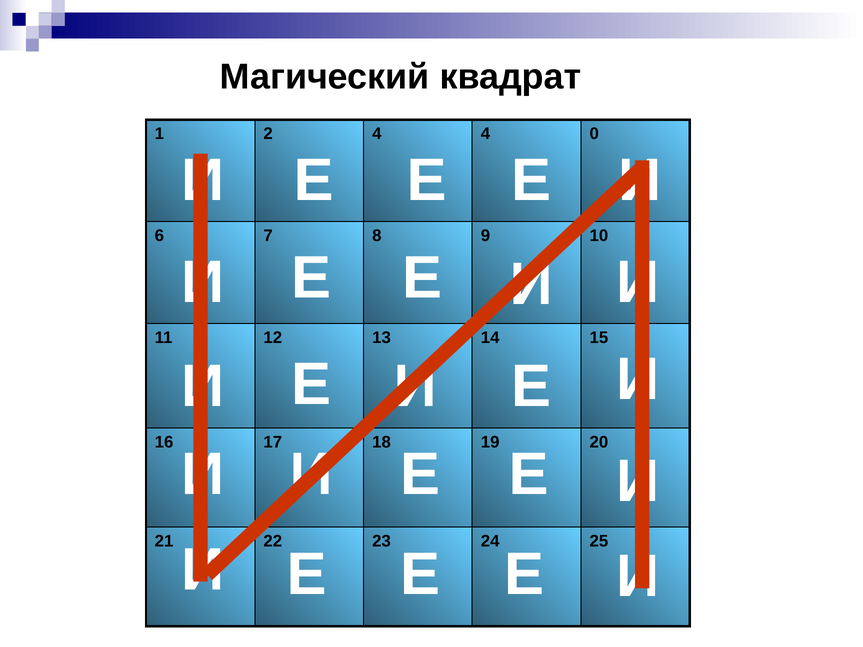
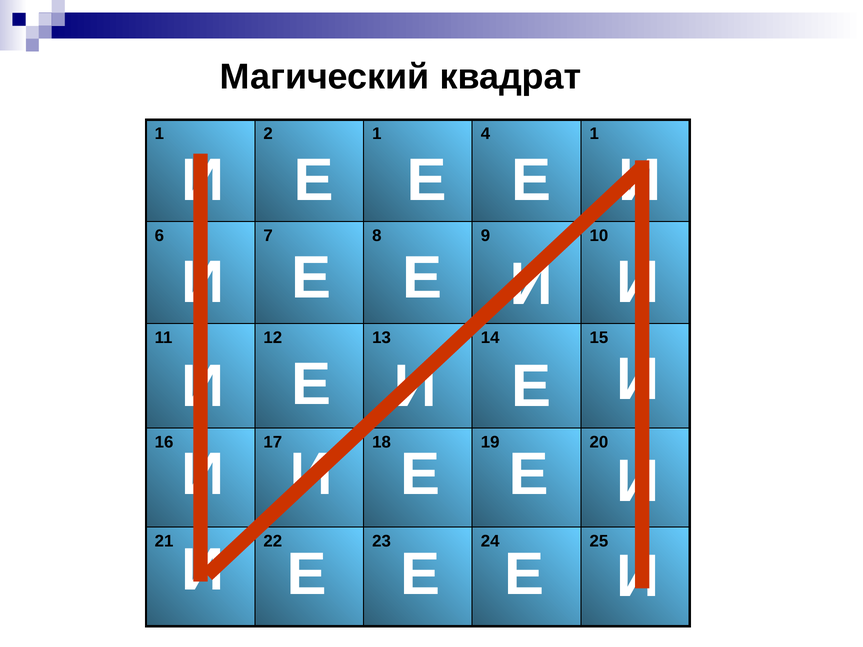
2 4: 4 -> 1
4 0: 0 -> 1
